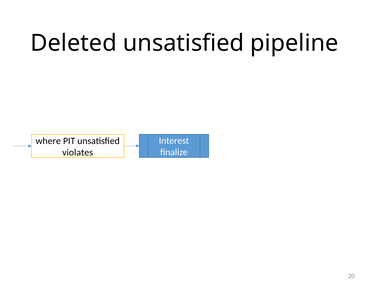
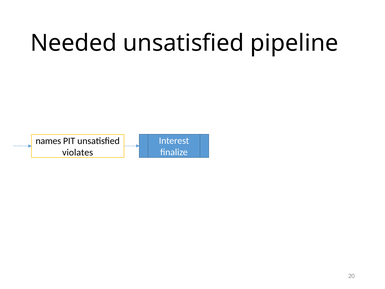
Deleted: Deleted -> Needed
where: where -> names
